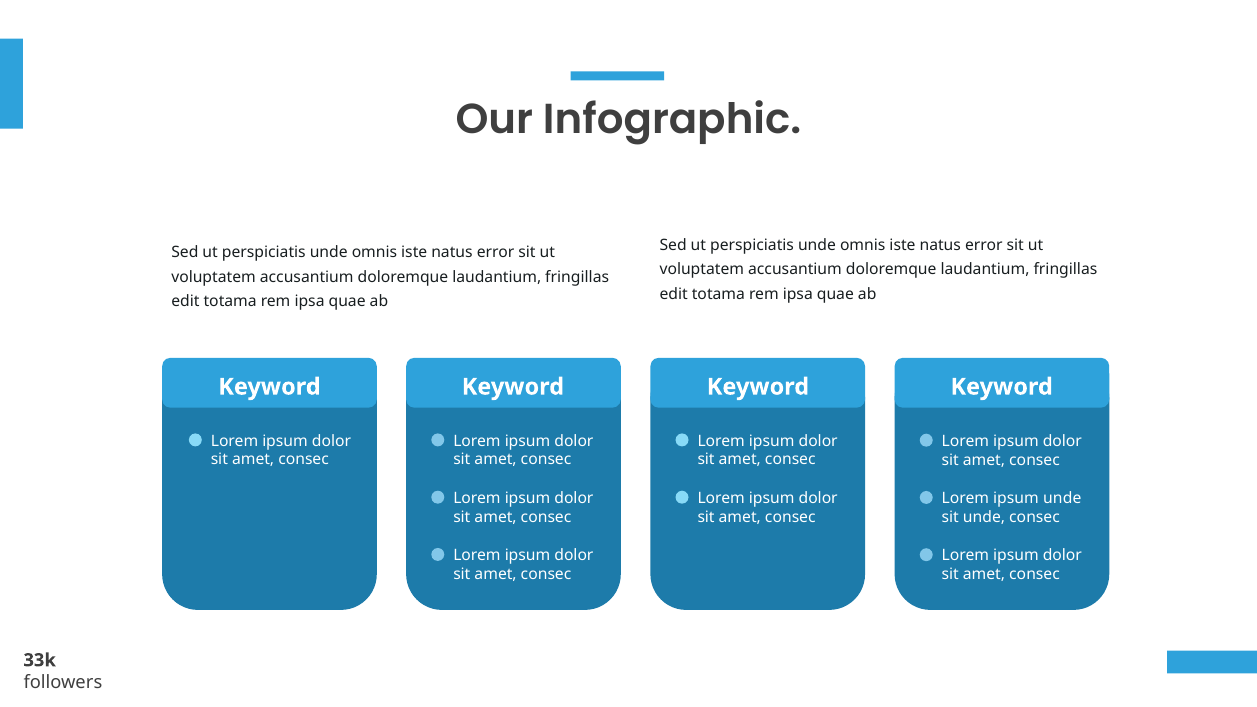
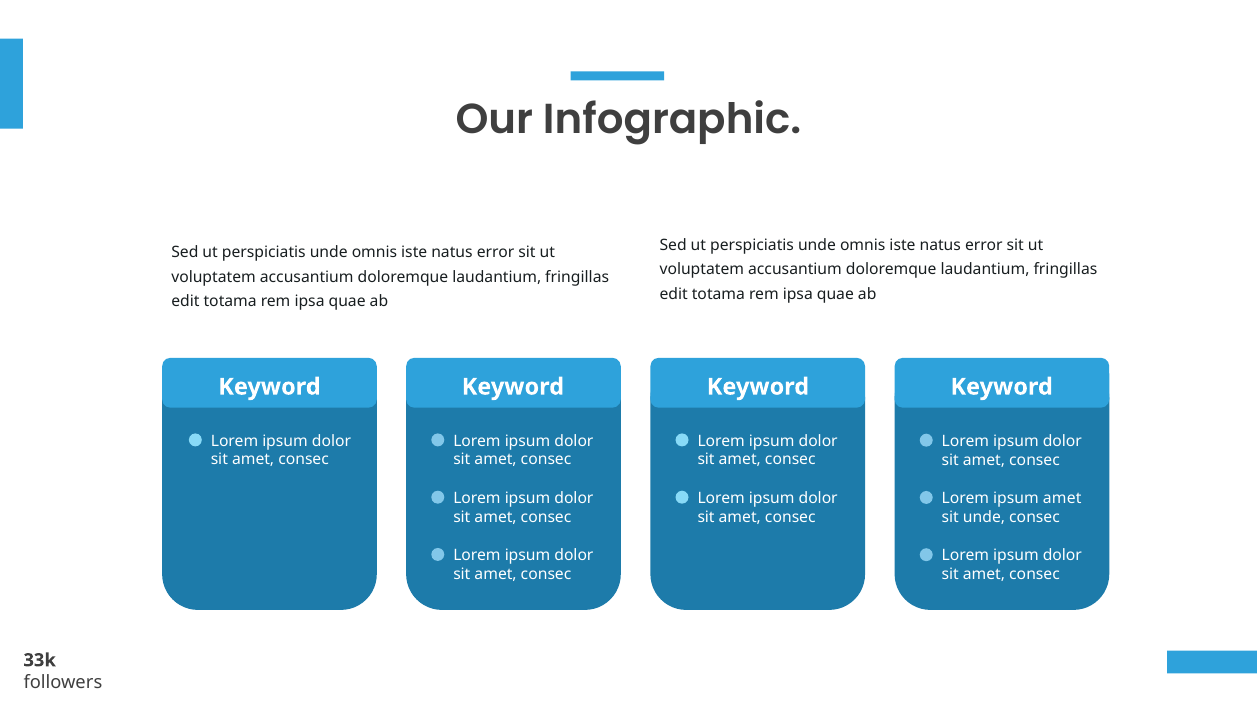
ipsum unde: unde -> amet
